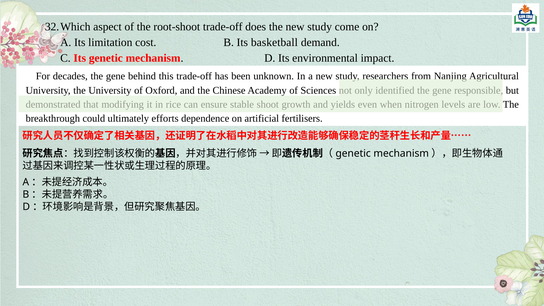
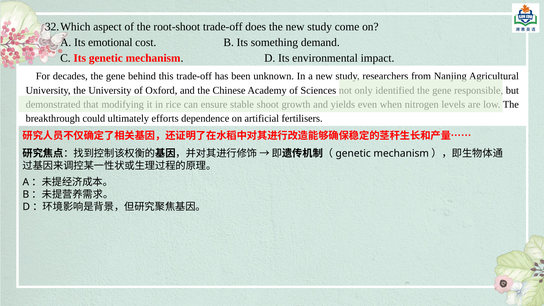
limitation: limitation -> emotional
basketball: basketball -> something
